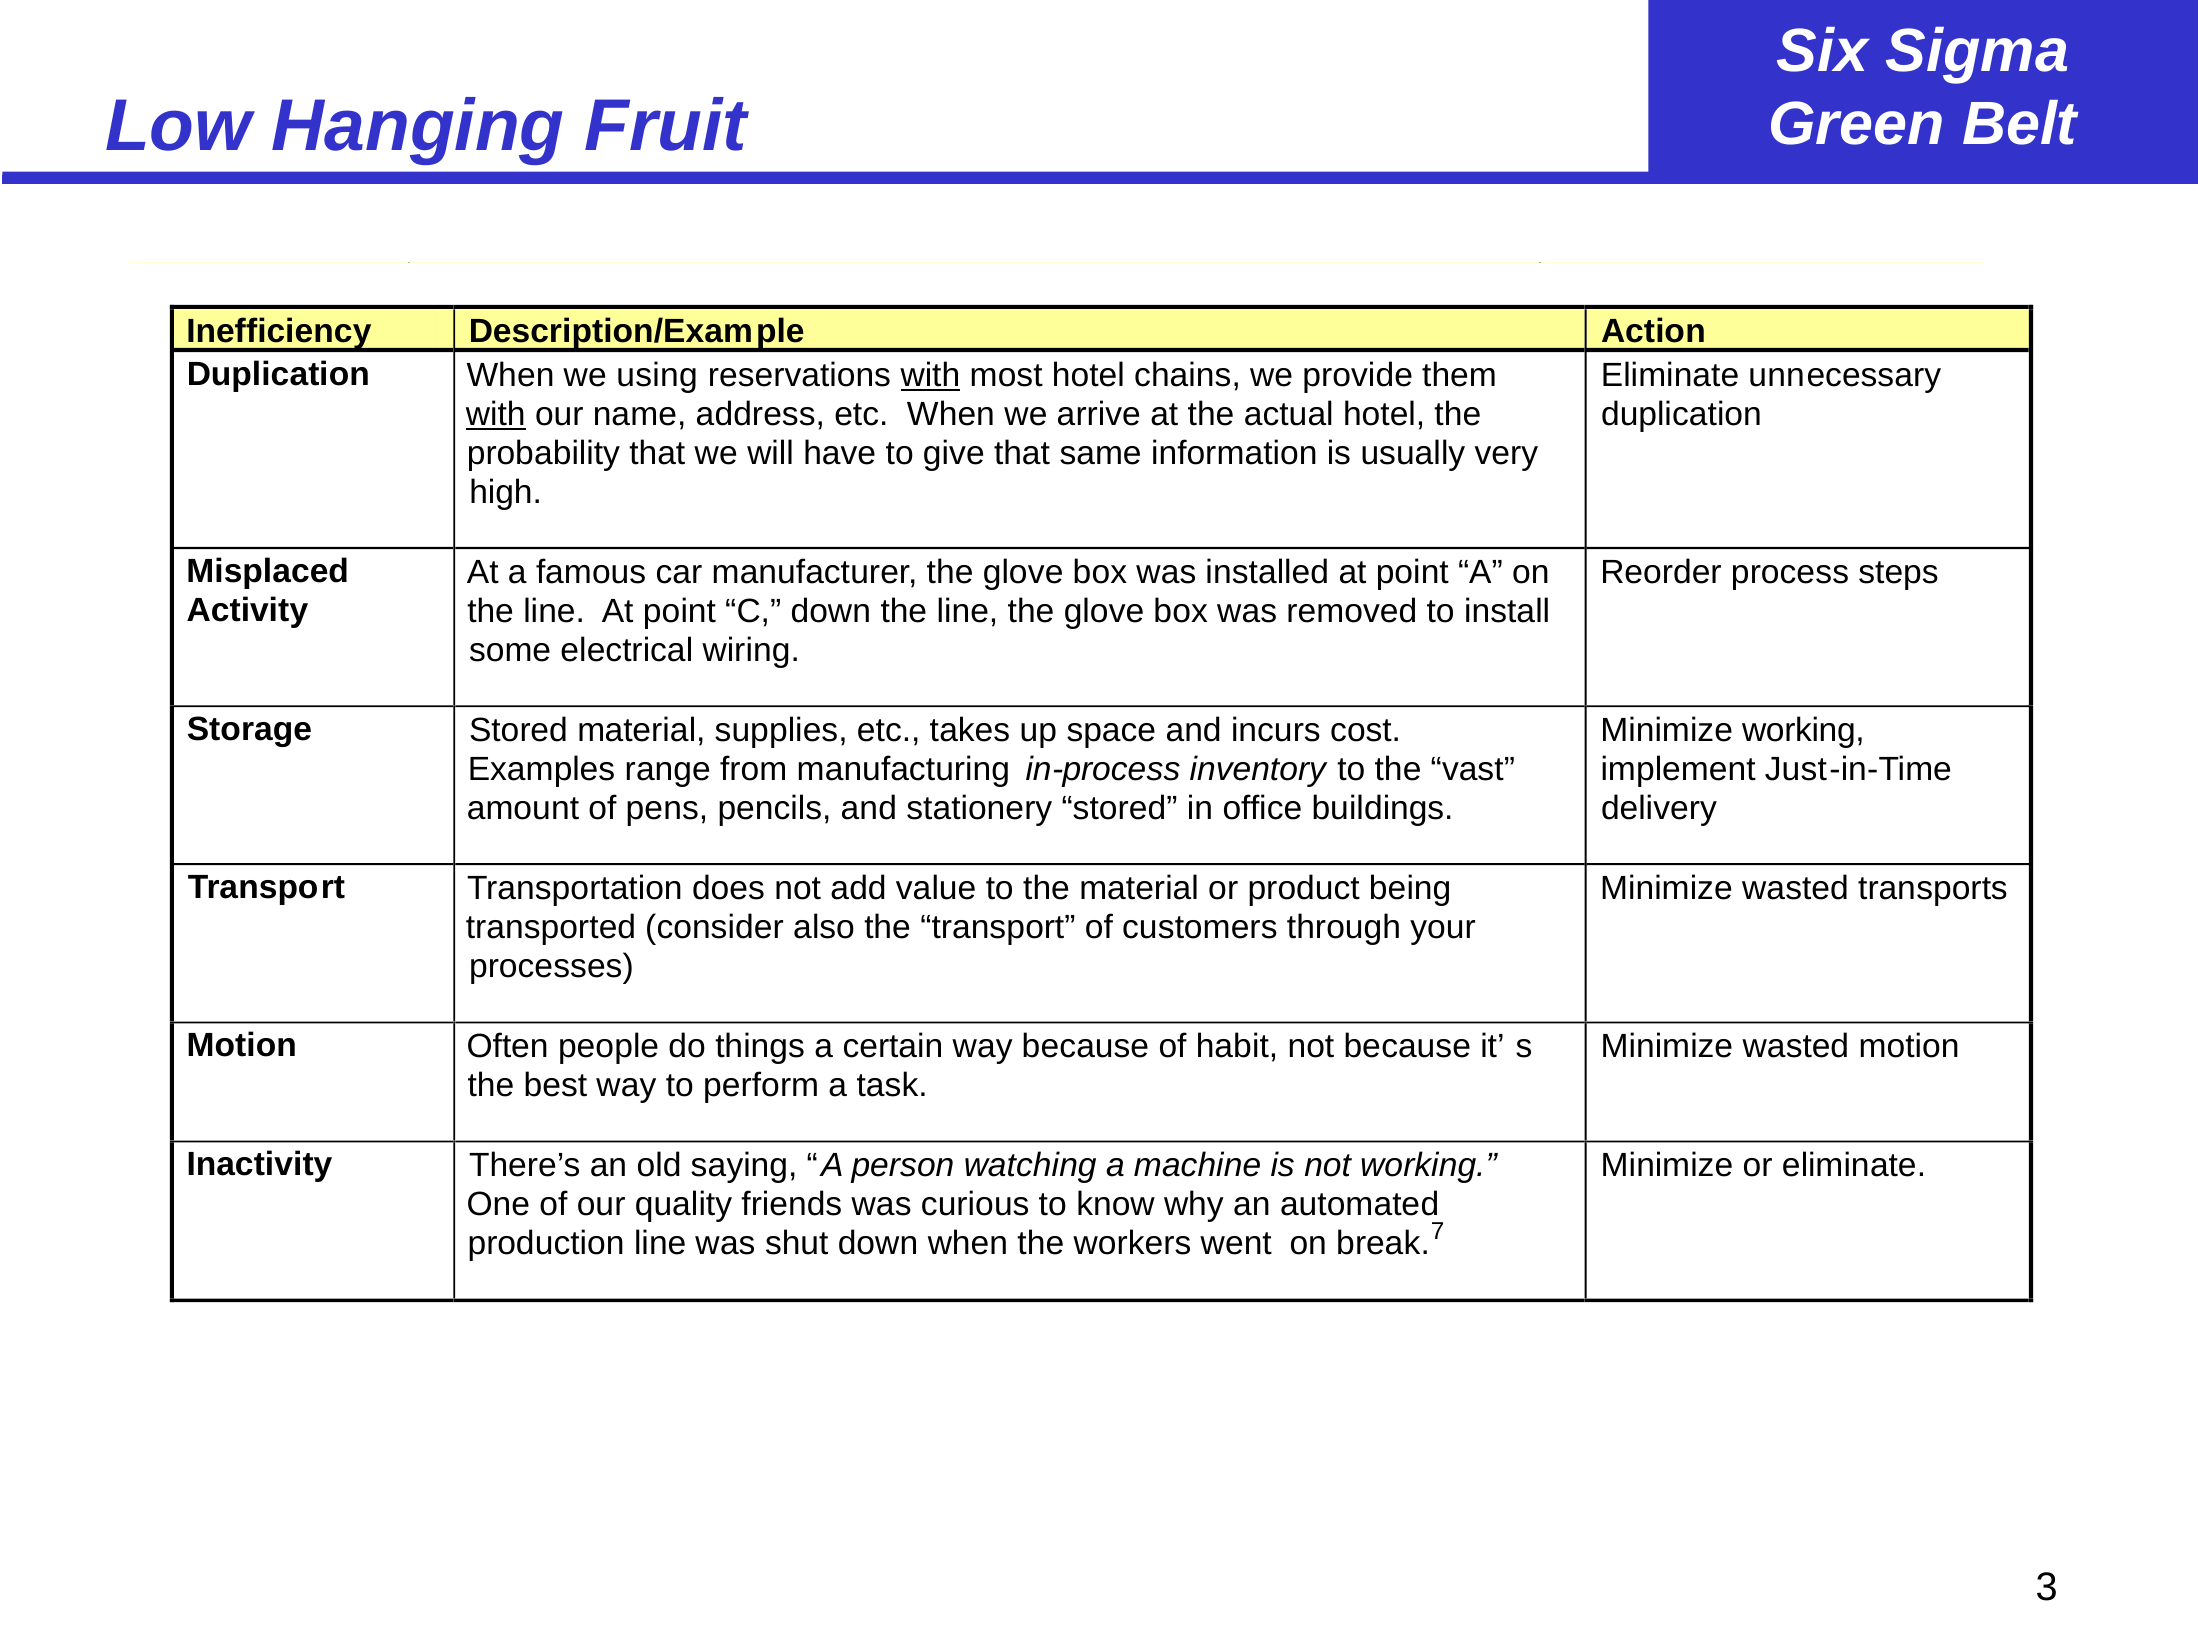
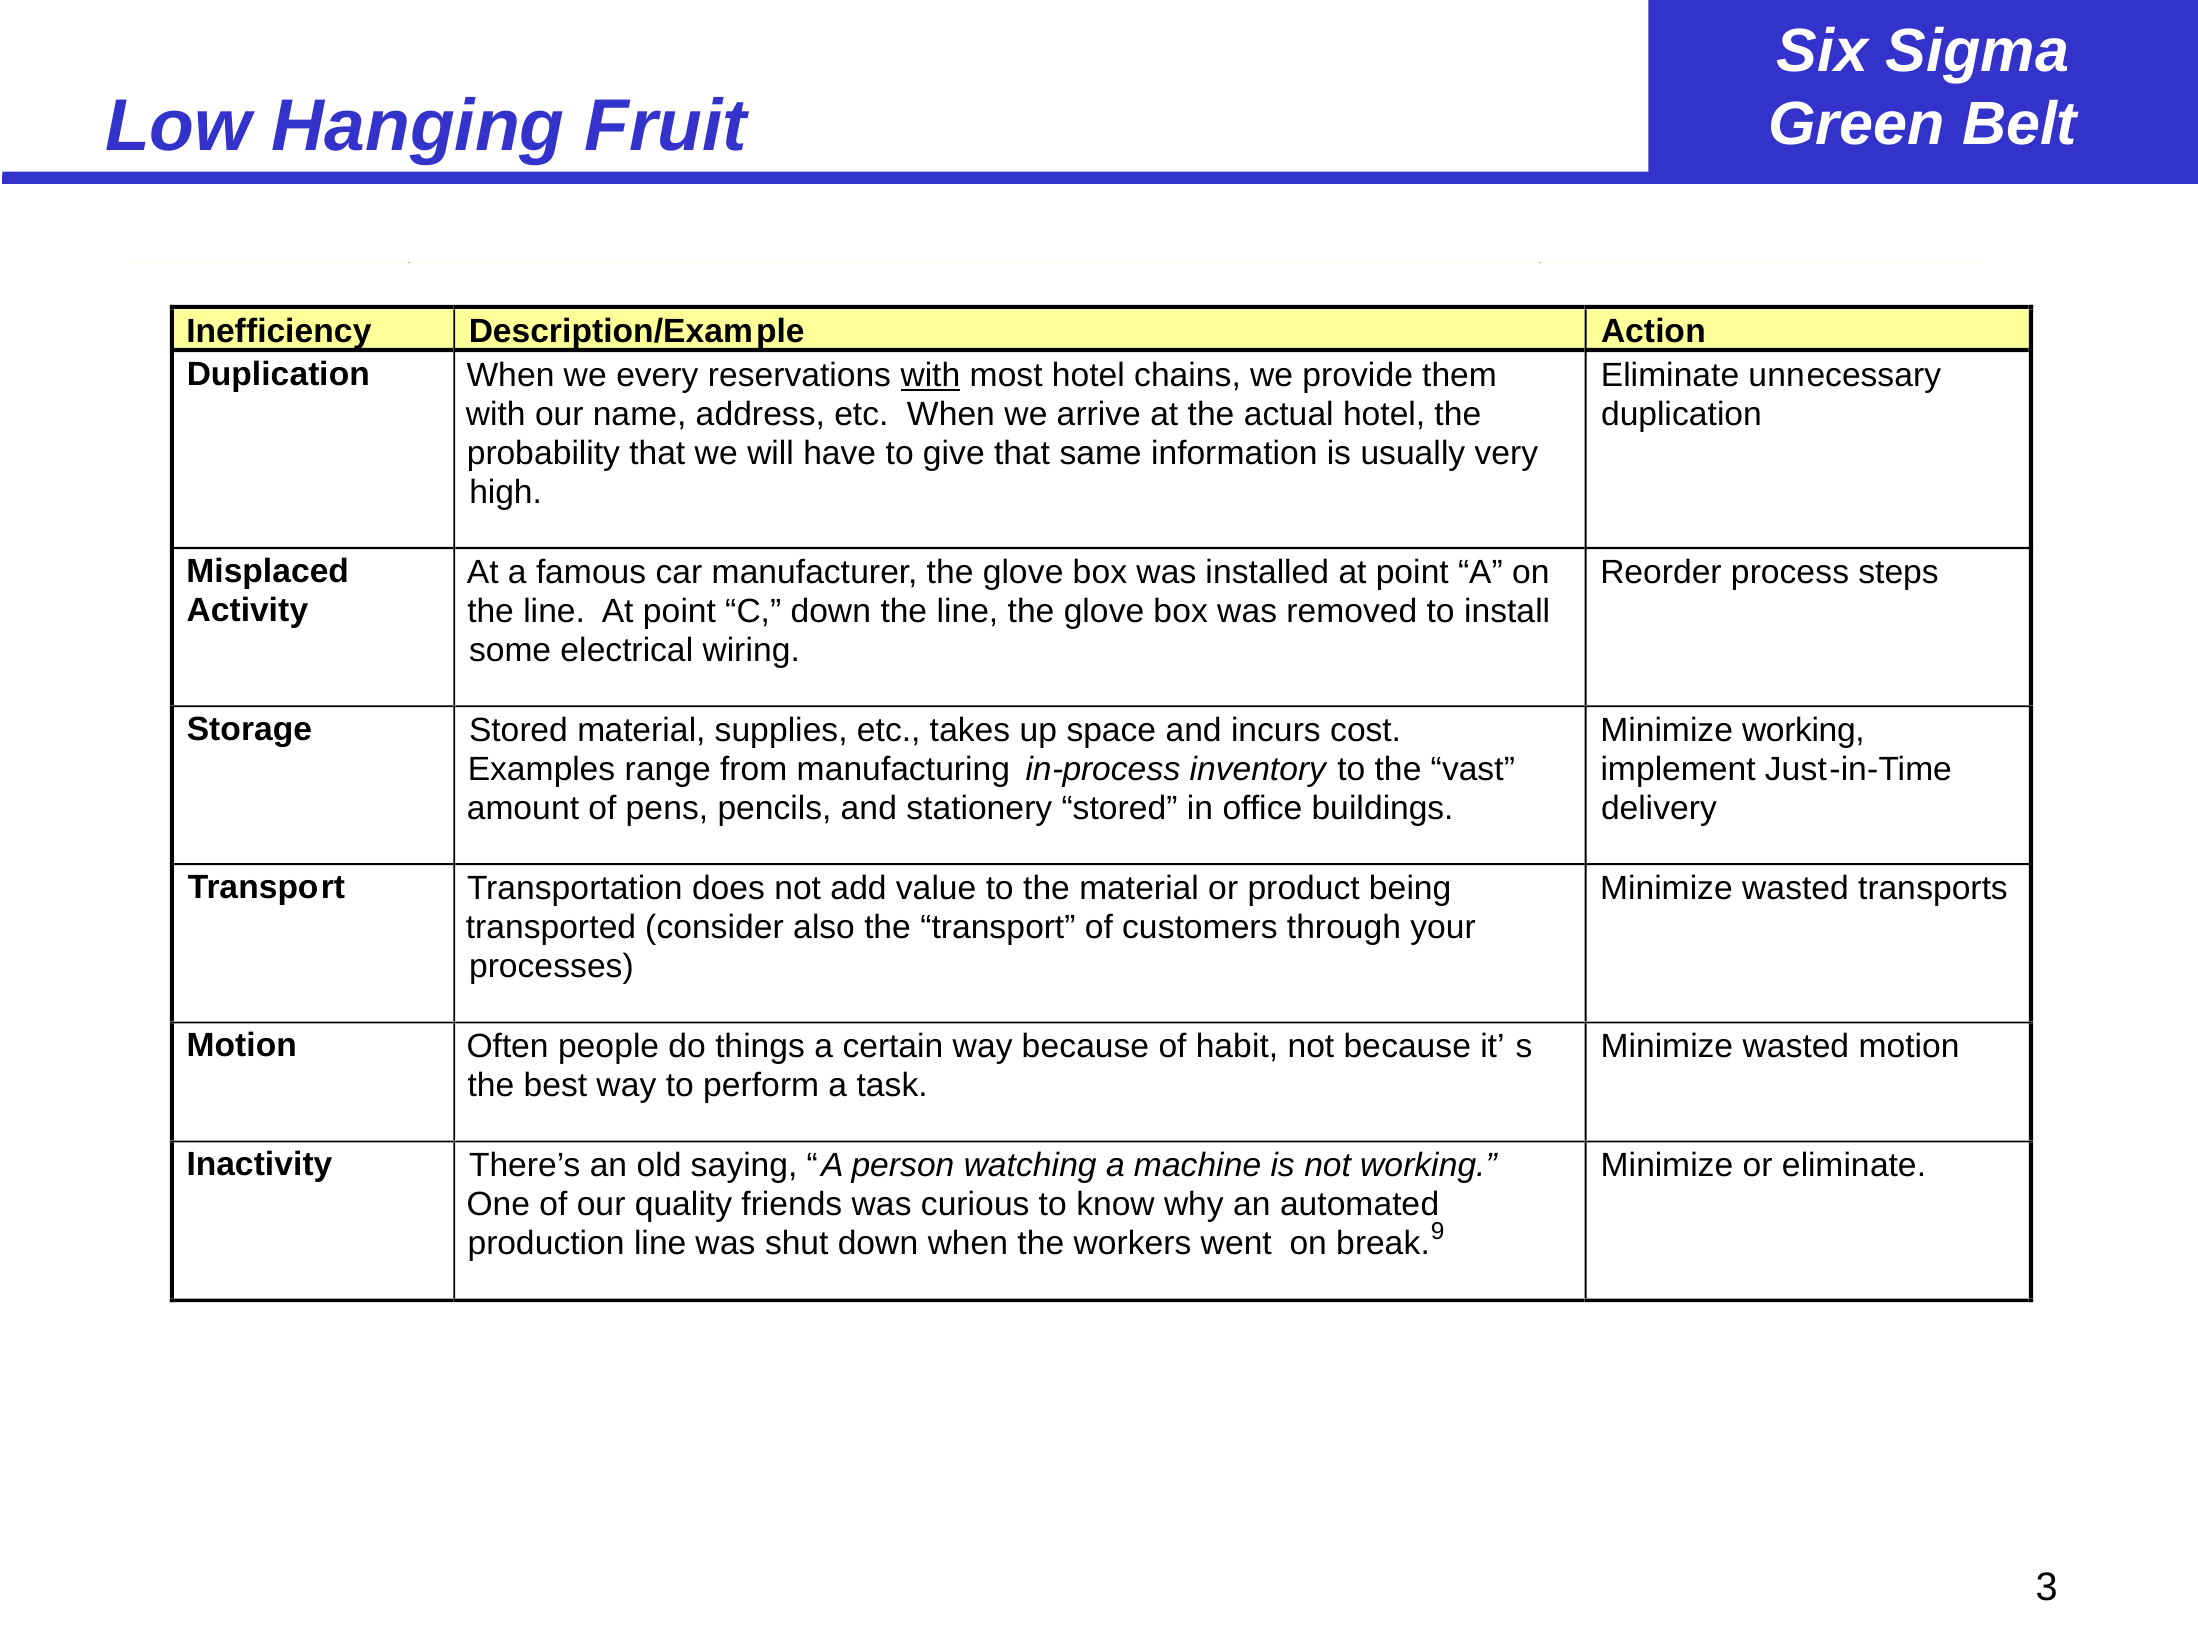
using: using -> every
with at (496, 414) underline: present -> none
7: 7 -> 9
